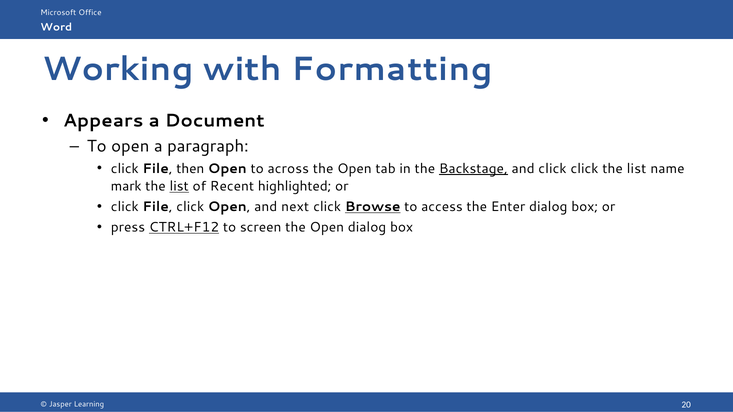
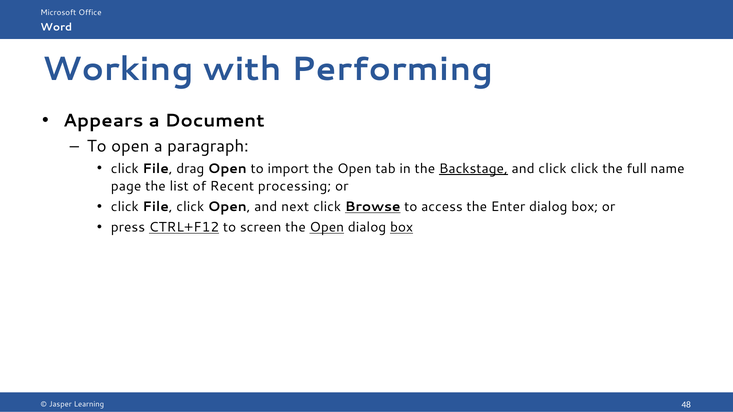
Formatting: Formatting -> Performing
then: then -> drag
across: across -> import
click the list: list -> full
mark: mark -> page
list at (179, 186) underline: present -> none
highlighted: highlighted -> processing
Open at (327, 228) underline: none -> present
box at (402, 228) underline: none -> present
20: 20 -> 48
